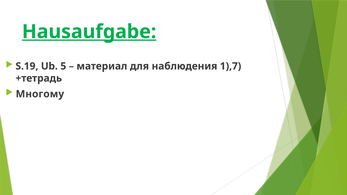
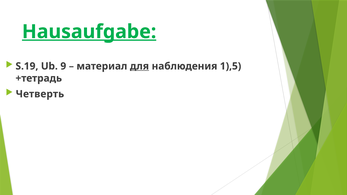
5: 5 -> 9
для underline: none -> present
1),7: 1),7 -> 1),5
Многому: Многому -> Четверть
